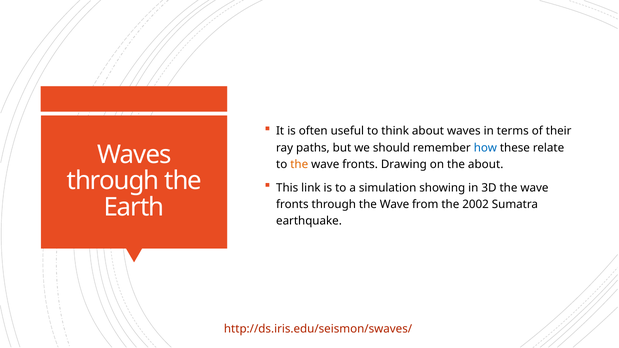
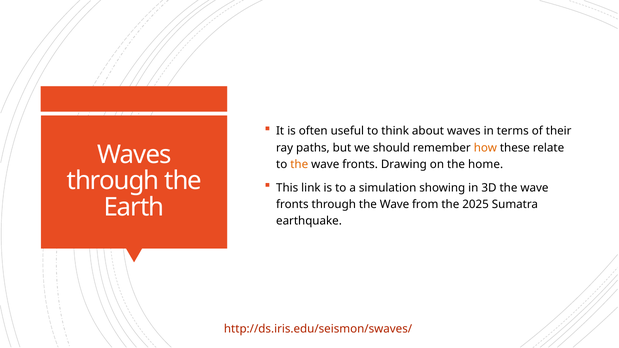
how colour: blue -> orange
the about: about -> home
2002: 2002 -> 2025
